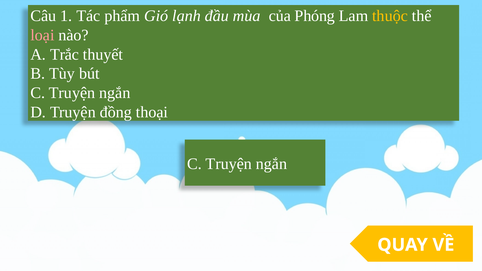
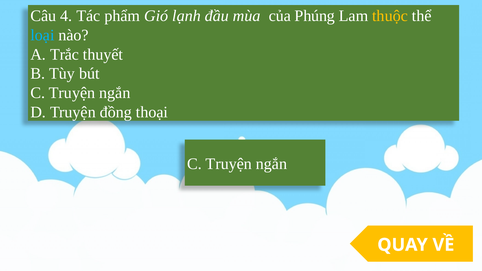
1: 1 -> 4
Phóng: Phóng -> Phúng
loại colour: pink -> light blue
